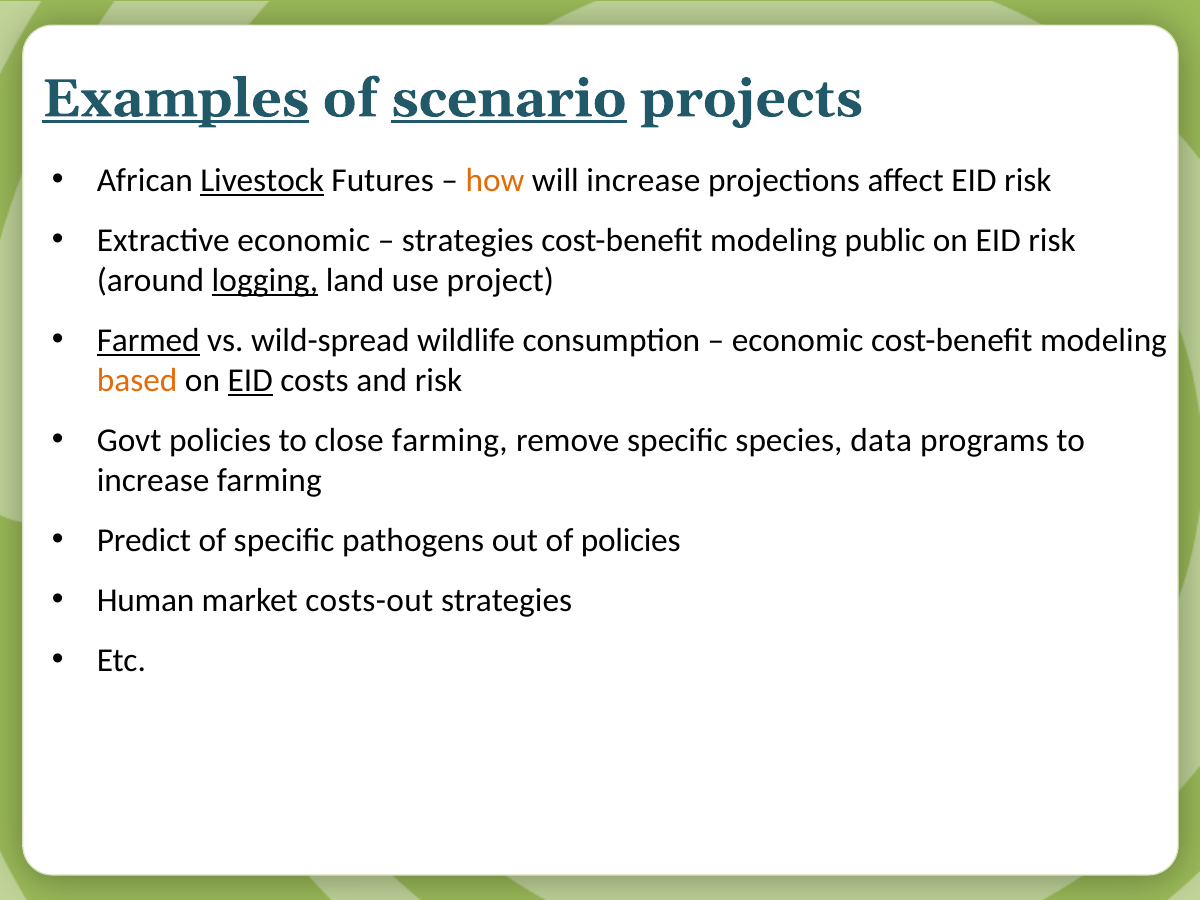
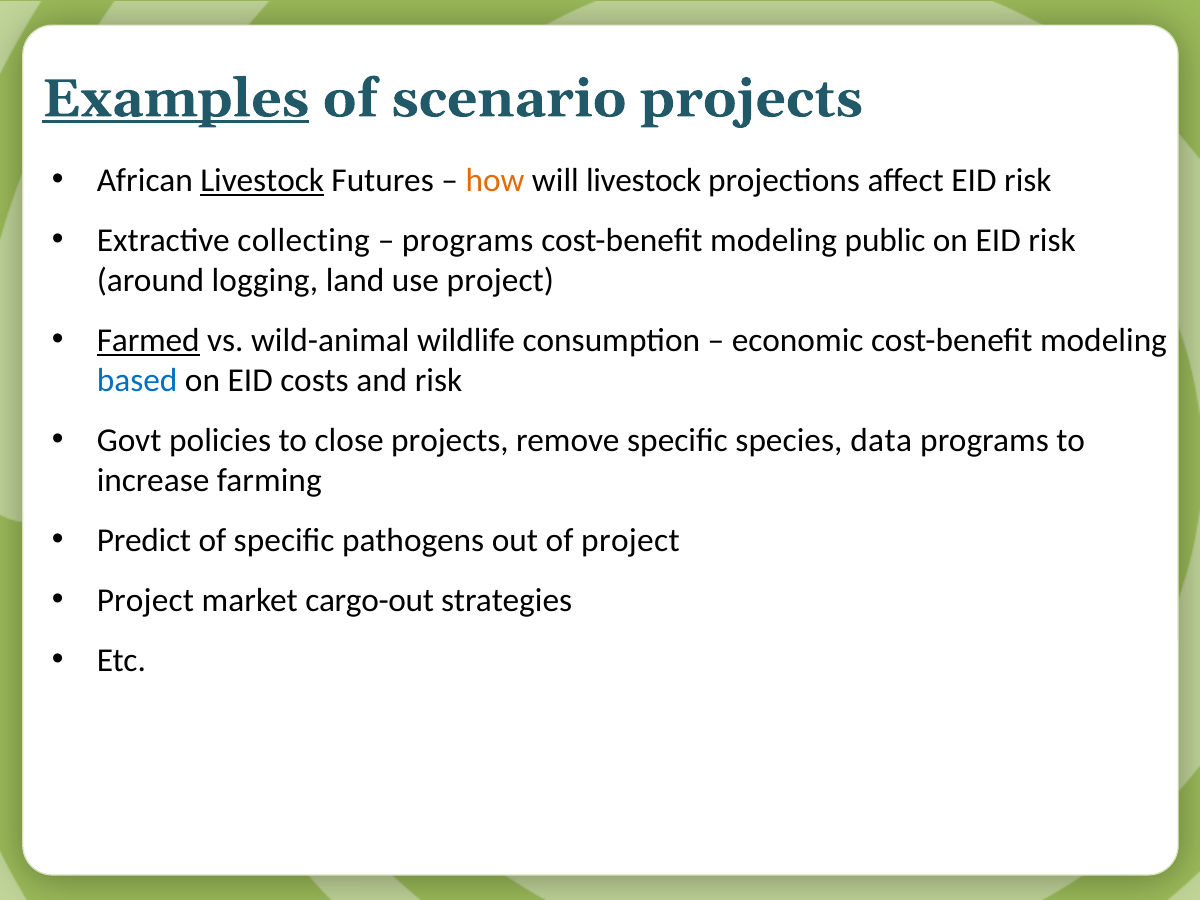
scenario underline: present -> none
will increase: increase -> livestock
Extractive economic: economic -> collecting
strategies at (468, 241): strategies -> programs
logging underline: present -> none
wild-spread: wild-spread -> wild-animal
based colour: orange -> blue
EID at (250, 381) underline: present -> none
close farming: farming -> projects
of policies: policies -> project
Human at (146, 601): Human -> Project
costs-out: costs-out -> cargo-out
